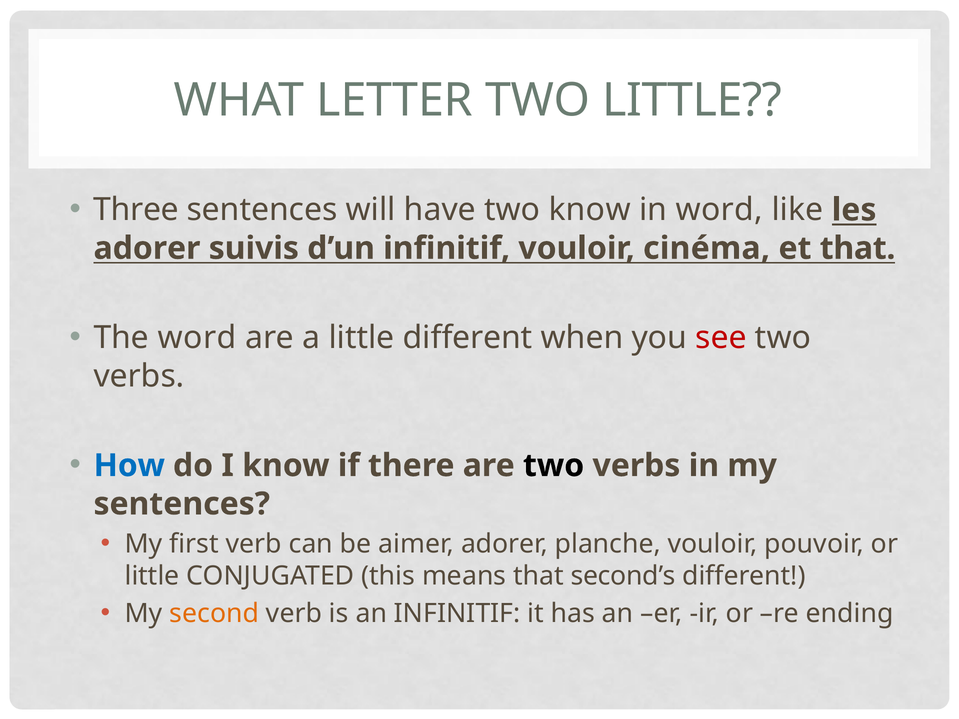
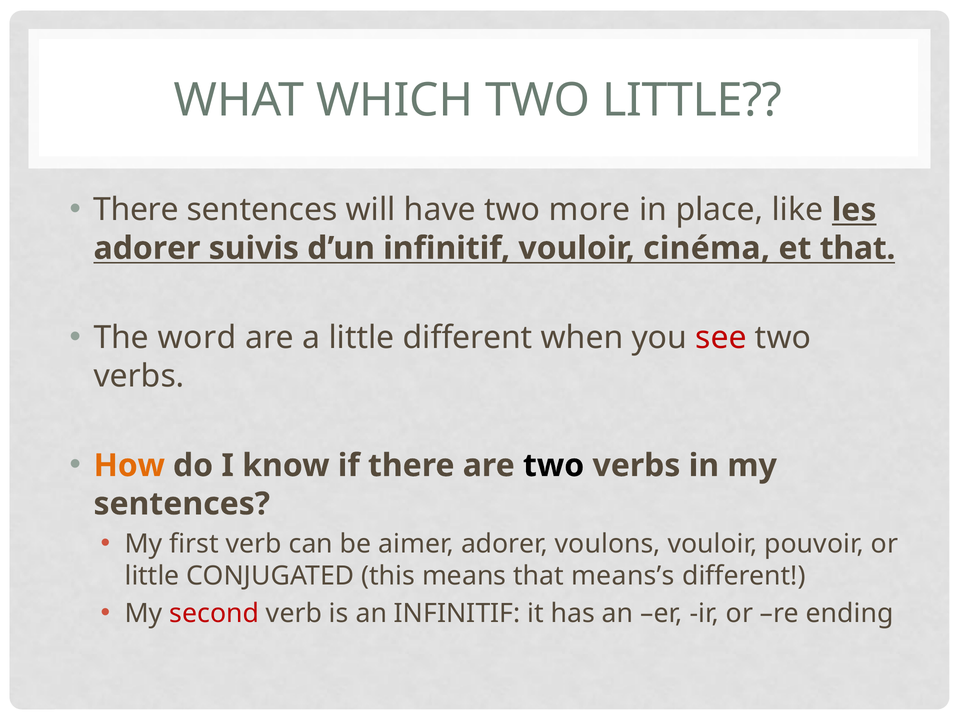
LETTER: LETTER -> WHICH
Three at (136, 210): Three -> There
two know: know -> more
in word: word -> place
How colour: blue -> orange
planche: planche -> voulons
second’s: second’s -> means’s
second colour: orange -> red
